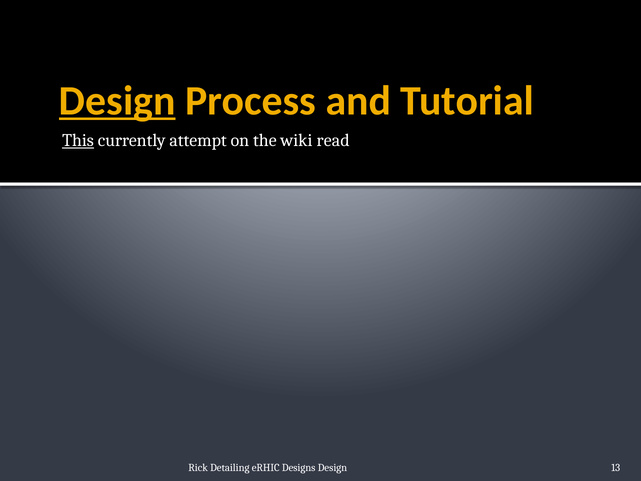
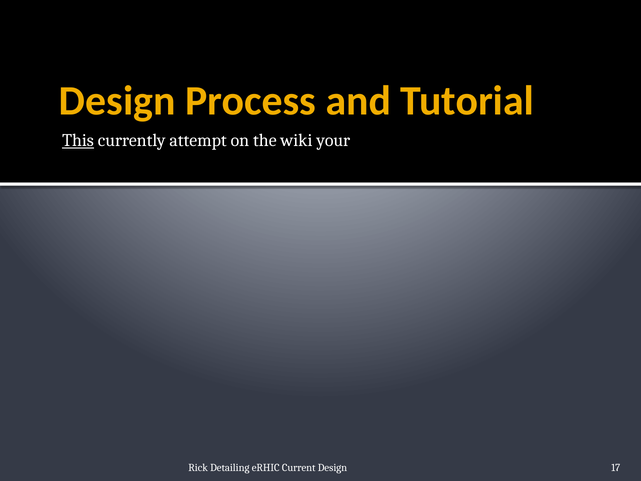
Design at (117, 101) underline: present -> none
read: read -> your
Designs: Designs -> Current
13: 13 -> 17
